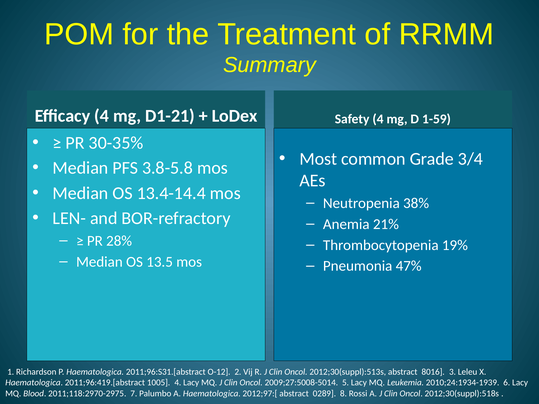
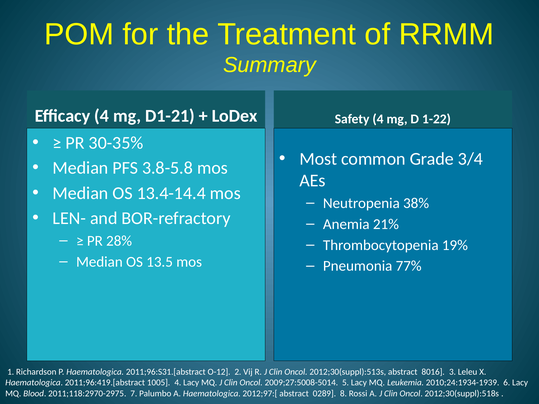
1-59: 1-59 -> 1-22
47%: 47% -> 77%
